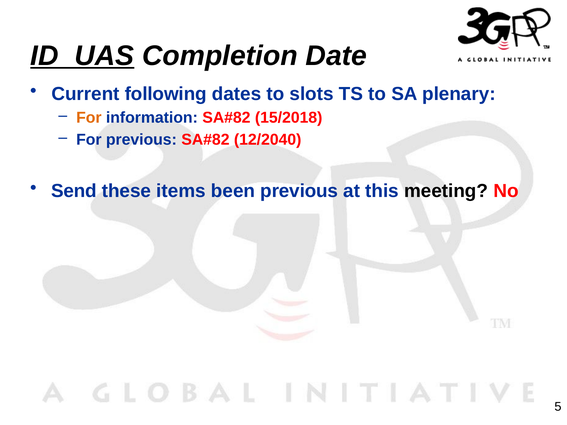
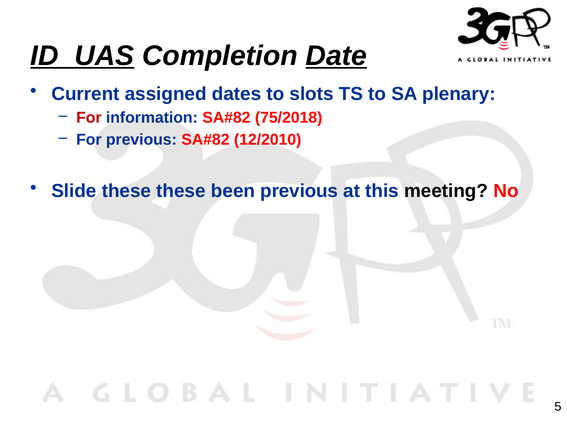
Date underline: none -> present
following: following -> assigned
For at (89, 118) colour: orange -> red
15/2018: 15/2018 -> 75/2018
12/2040: 12/2040 -> 12/2010
Send: Send -> Slide
these items: items -> these
